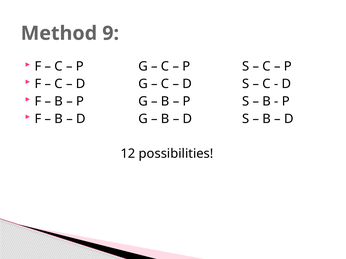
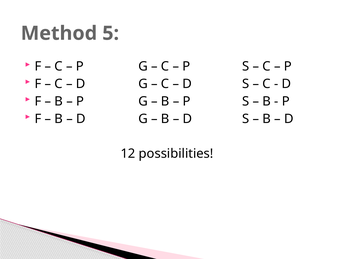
9: 9 -> 5
